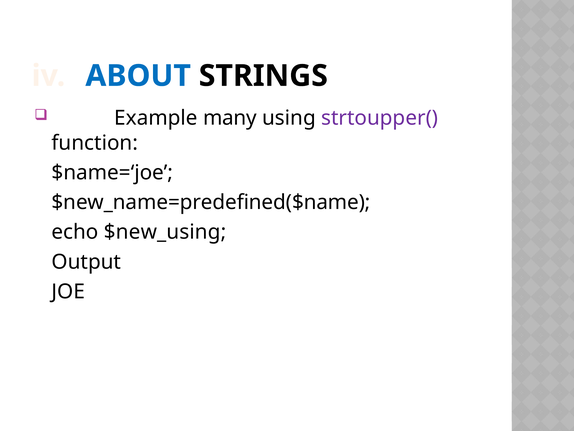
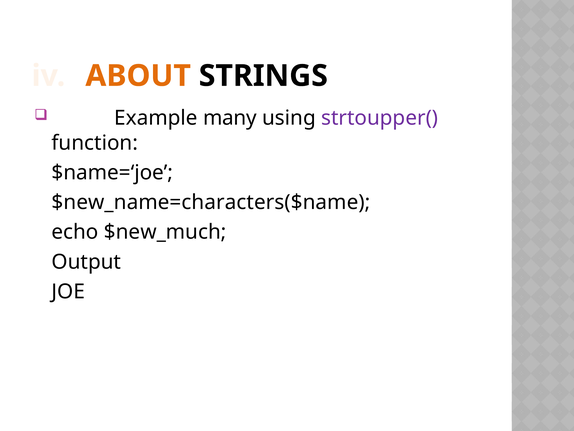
ABOUT colour: blue -> orange
$new_name=predefined($name: $new_name=predefined($name -> $new_name=characters($name
$new_using: $new_using -> $new_much
